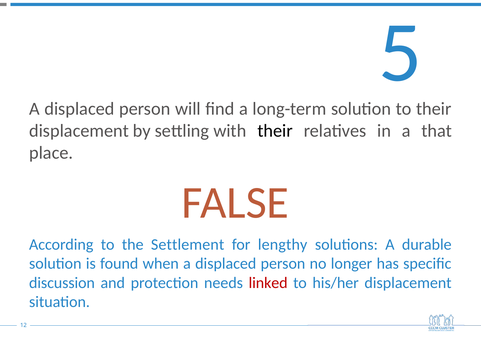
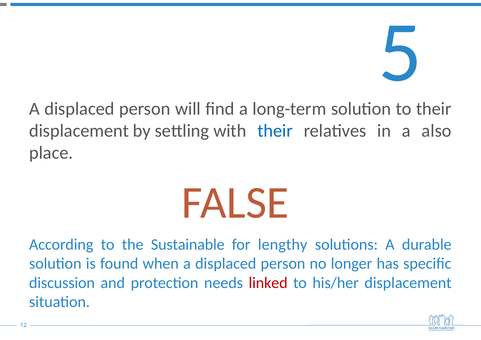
their at (275, 131) colour: black -> blue
that: that -> also
Settlement: Settlement -> Sustainable
